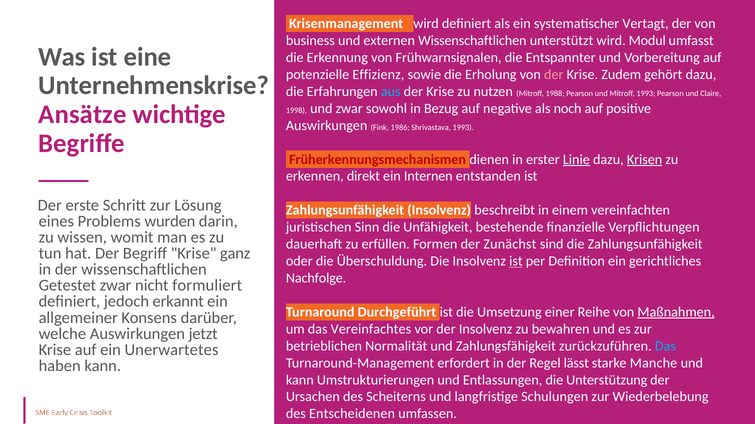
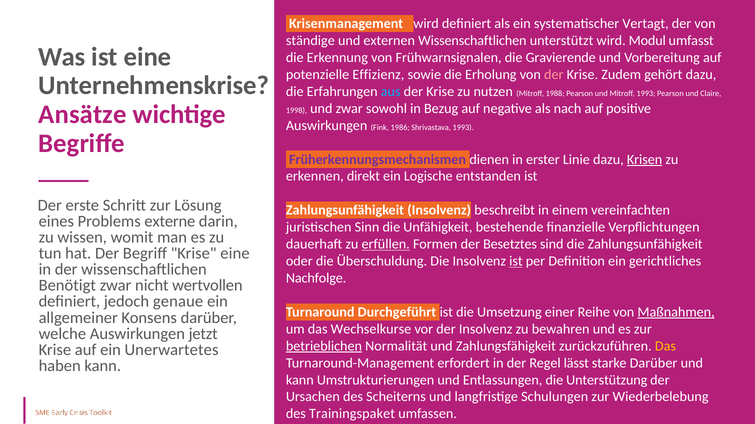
business: business -> ständige
Entspannter: Entspannter -> Gravierende
noch: noch -> nach
Früherkennungsmechanismen colour: red -> purple
Linie underline: present -> none
Internen: Internen -> Logische
wurden: wurden -> externe
erfüllen underline: none -> present
Zunächst: Zunächst -> Besetztes
Krise ganz: ganz -> eine
Getestet: Getestet -> Benötigt
formuliert: formuliert -> wertvollen
erkannt: erkannt -> genaue
Vereinfachtes: Vereinfachtes -> Wechselkurse
betrieblichen underline: none -> present
Das at (665, 346) colour: light blue -> yellow
starke Manche: Manche -> Darüber
Entscheidenen: Entscheidenen -> Trainingspaket
